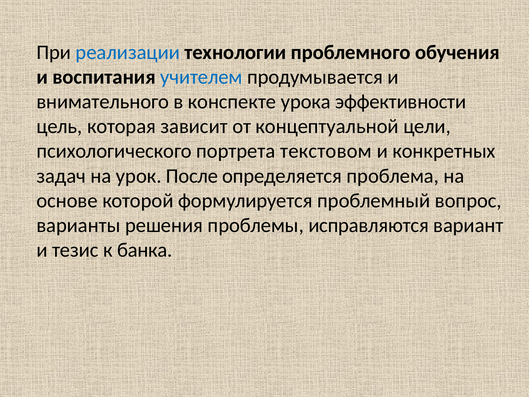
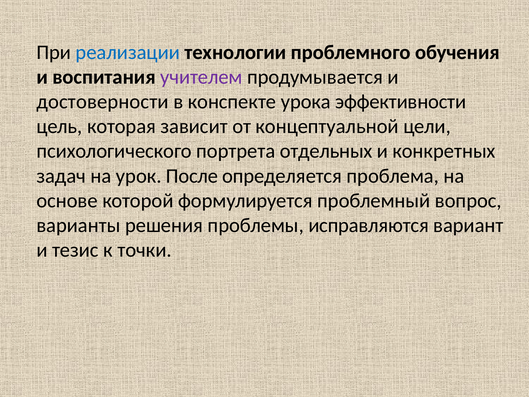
учителем colour: blue -> purple
внимательного: внимательного -> достоверности
текстовом: текстовом -> отдельных
банка: банка -> точки
